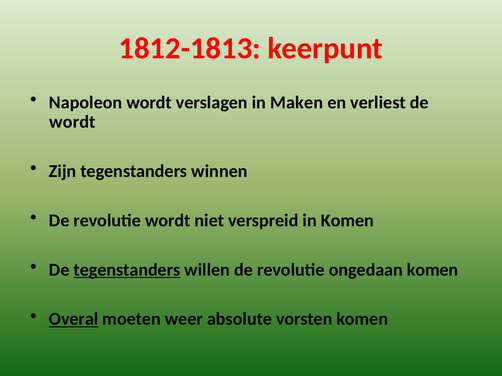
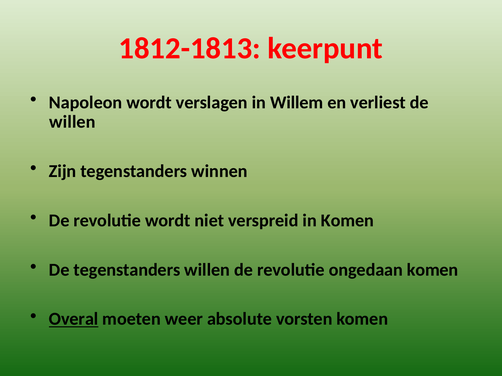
Maken: Maken -> Willem
wordt at (72, 122): wordt -> willen
tegenstanders at (127, 270) underline: present -> none
